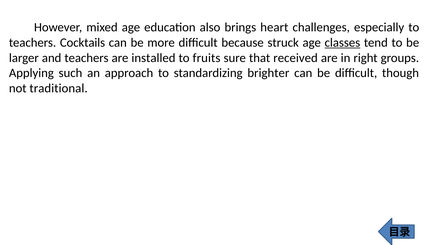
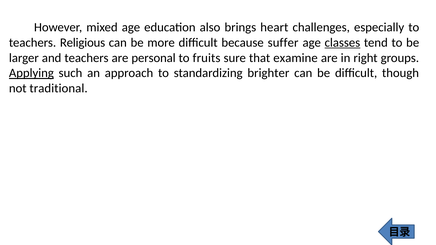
Cocktails: Cocktails -> Religious
struck: struck -> suffer
installed: installed -> personal
received: received -> examine
Applying underline: none -> present
